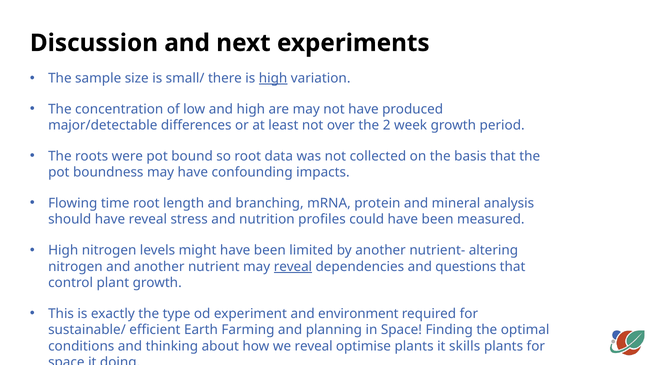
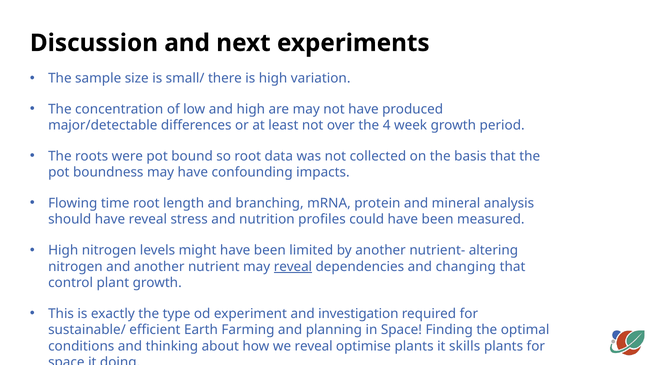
high at (273, 78) underline: present -> none
2: 2 -> 4
questions: questions -> changing
environment: environment -> investigation
